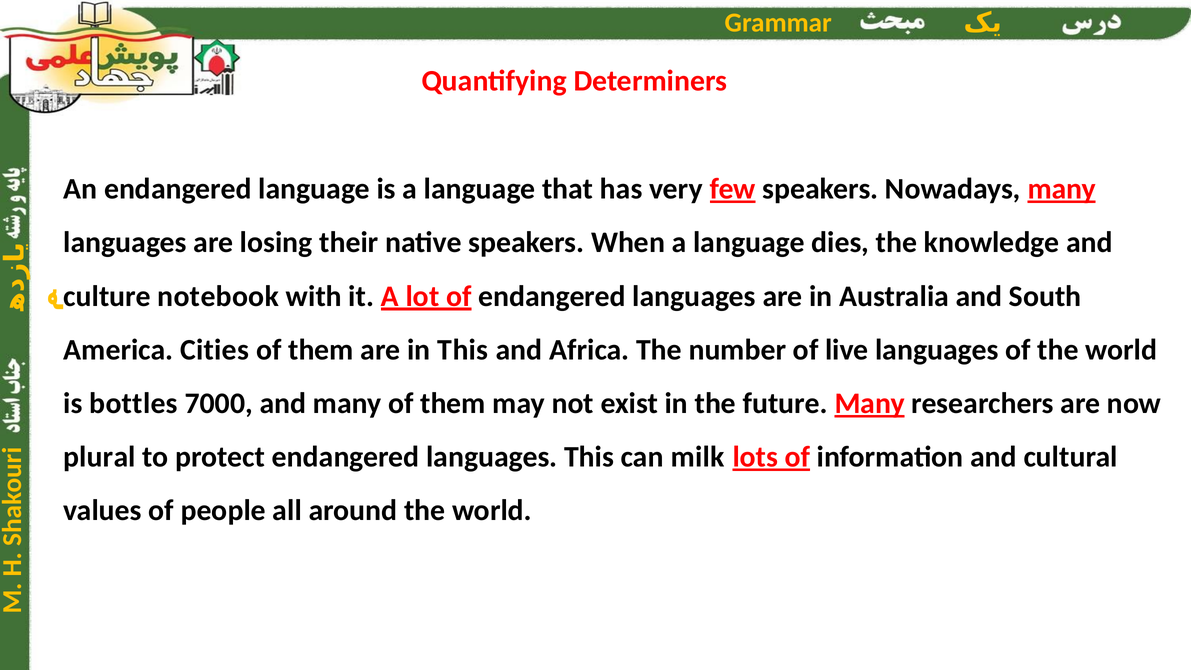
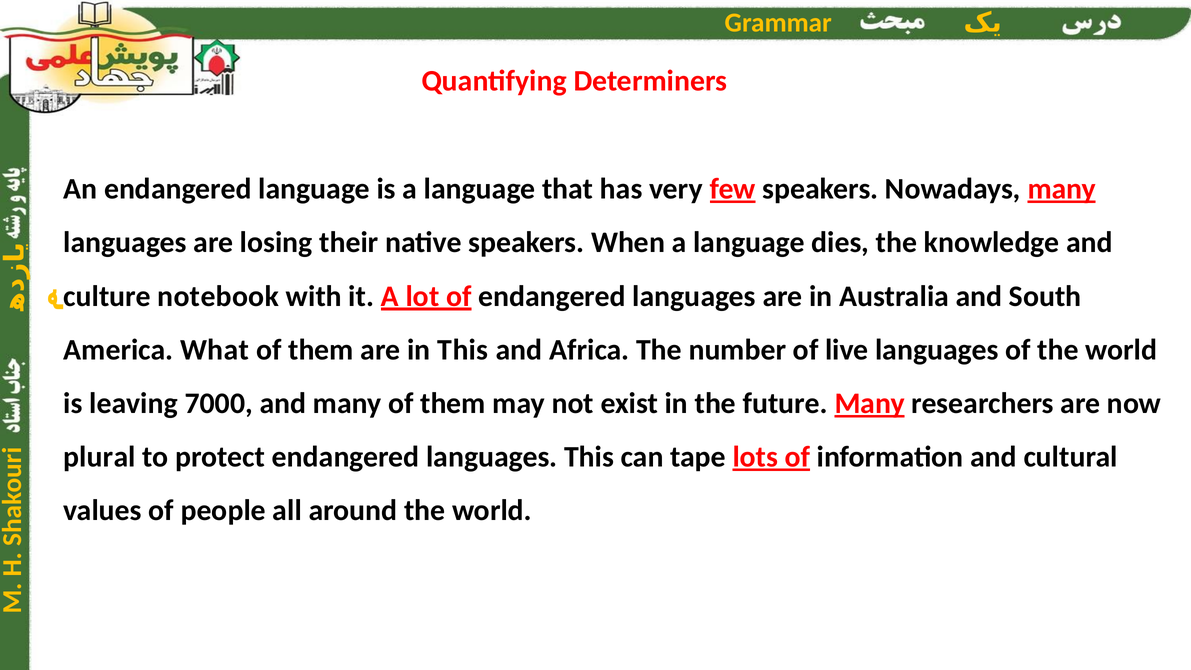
Cities: Cities -> What
bottles: bottles -> leaving
milk: milk -> tape
